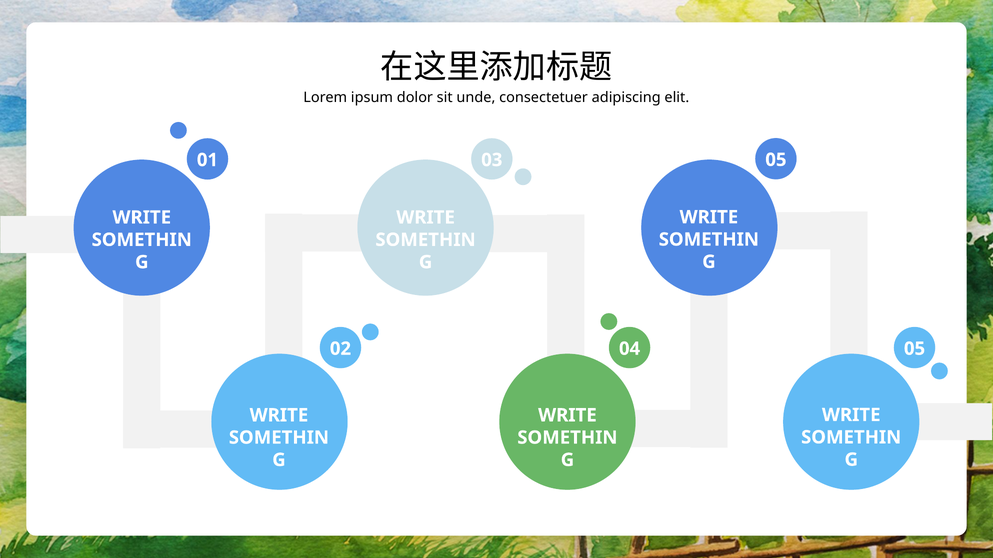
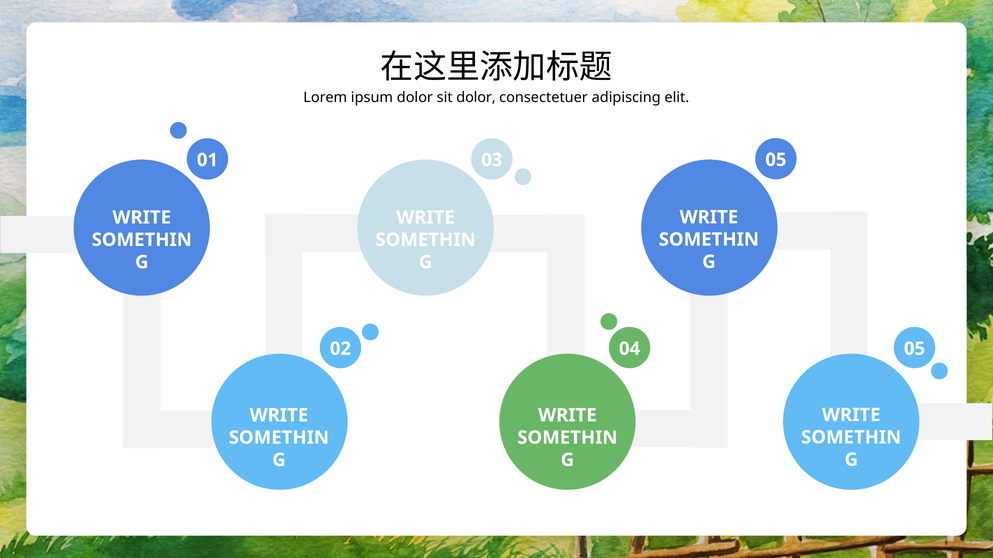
sit unde: unde -> dolor
